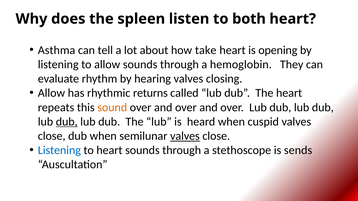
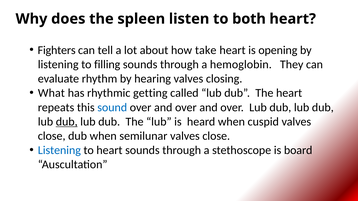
Asthma: Asthma -> Fighters
to allow: allow -> filling
Allow at (51, 93): Allow -> What
returns: returns -> getting
sound colour: orange -> blue
valves at (185, 136) underline: present -> none
sends: sends -> board
